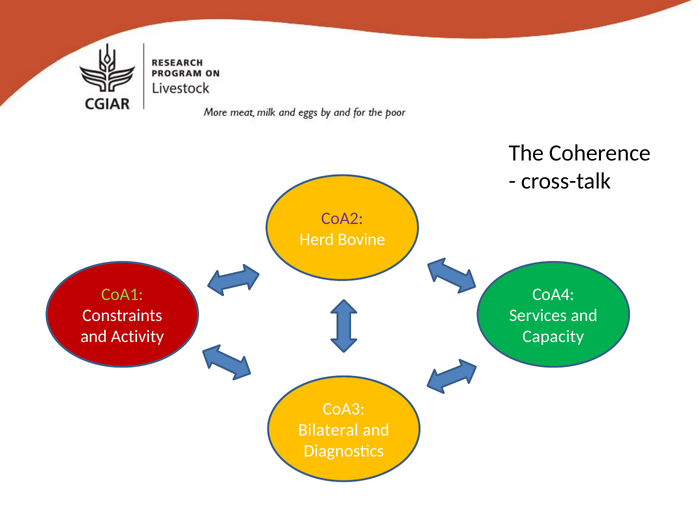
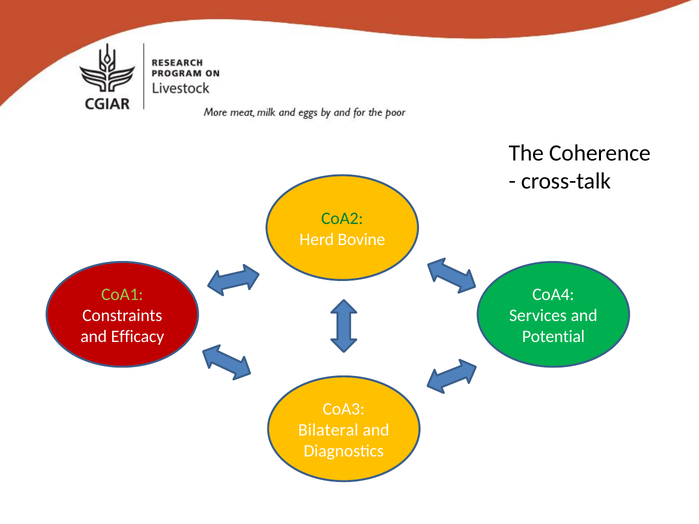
CoA2 colour: purple -> green
Activity: Activity -> Efficacy
Capacity: Capacity -> Potential
